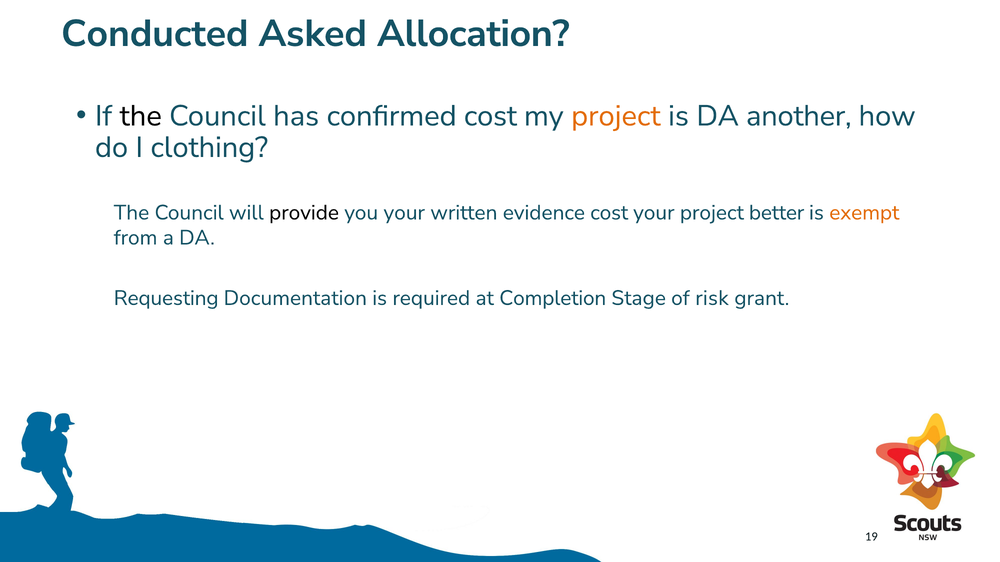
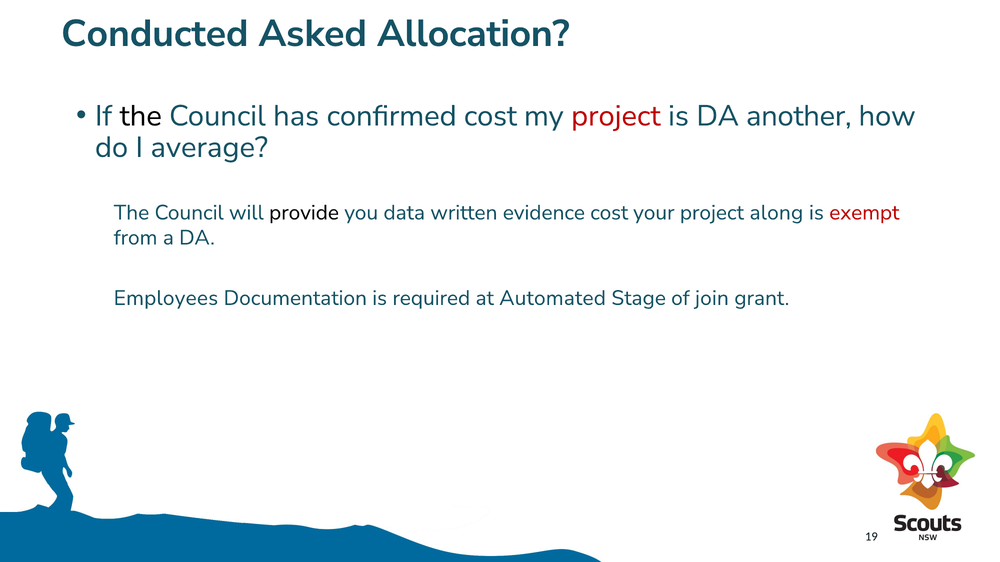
project at (616, 116) colour: orange -> red
clothing: clothing -> average
you your: your -> data
better: better -> along
exempt colour: orange -> red
Requesting: Requesting -> Employees
Completion: Completion -> Automated
risk: risk -> join
